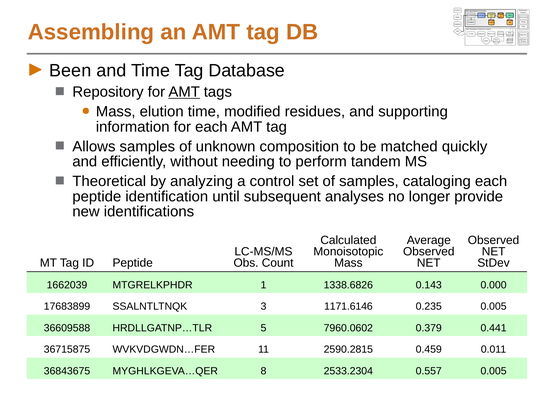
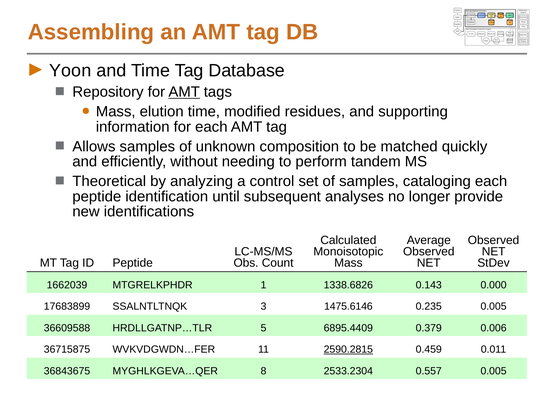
Been: Been -> Yoon
1171.6146: 1171.6146 -> 1475.6146
7960.0602: 7960.0602 -> 6895.4409
0.441: 0.441 -> 0.006
2590.2815 underline: none -> present
